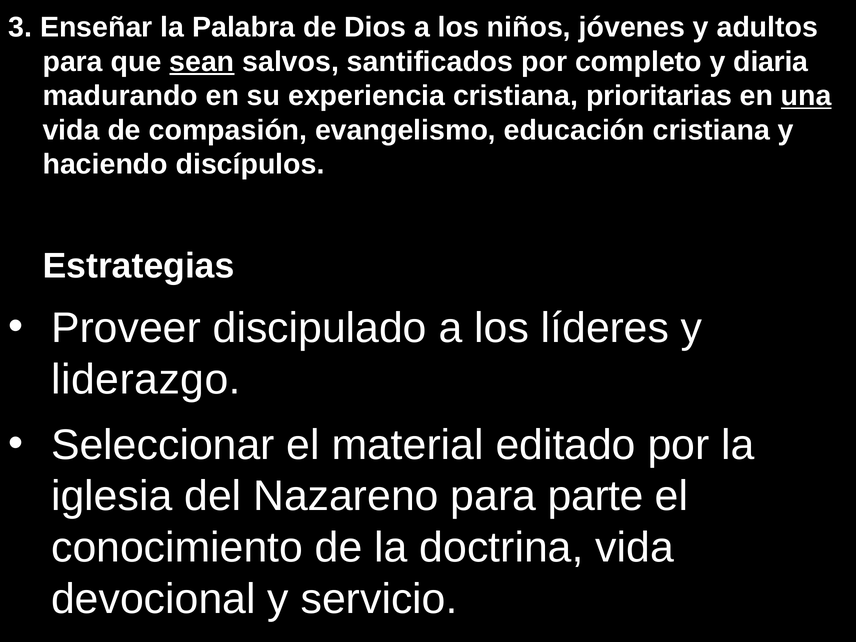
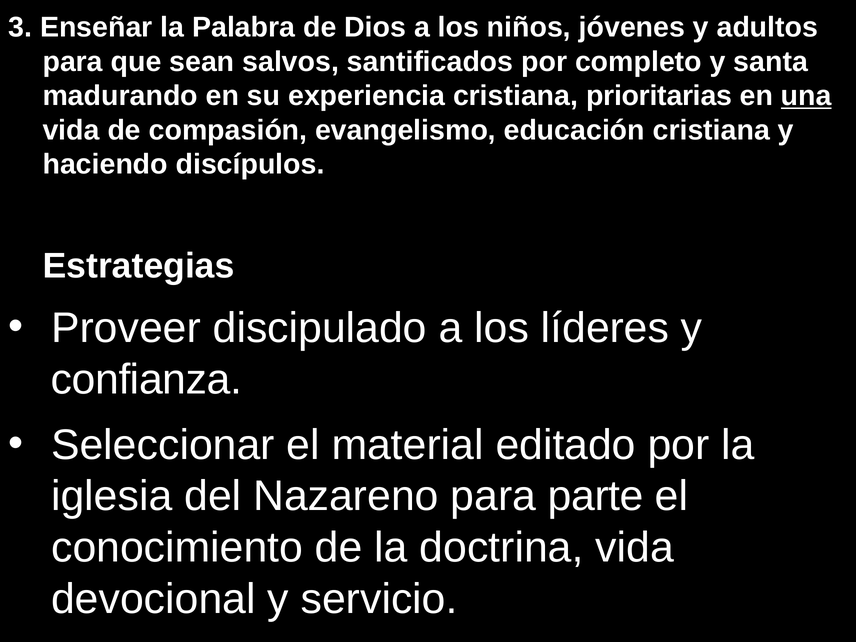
sean underline: present -> none
diaria: diaria -> santa
liderazgo: liderazgo -> confianza
